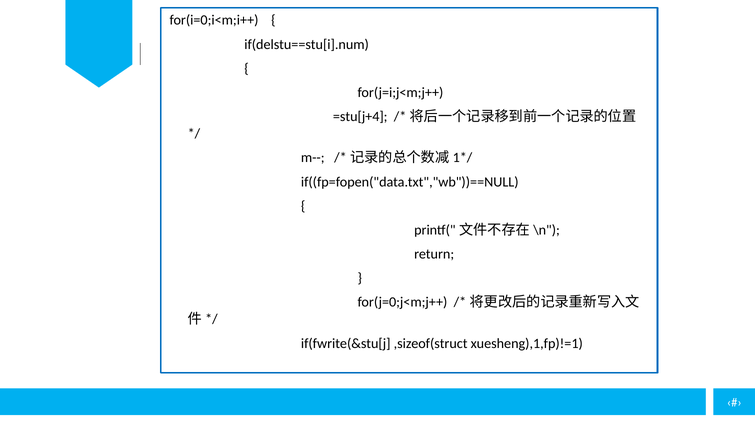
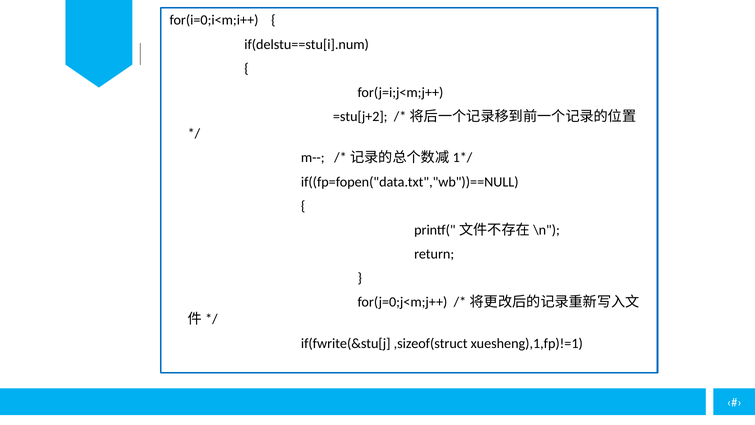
=stu[j+4: =stu[j+4 -> =stu[j+2
